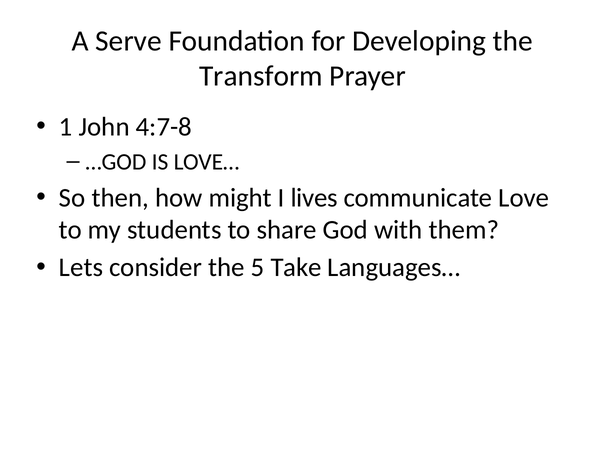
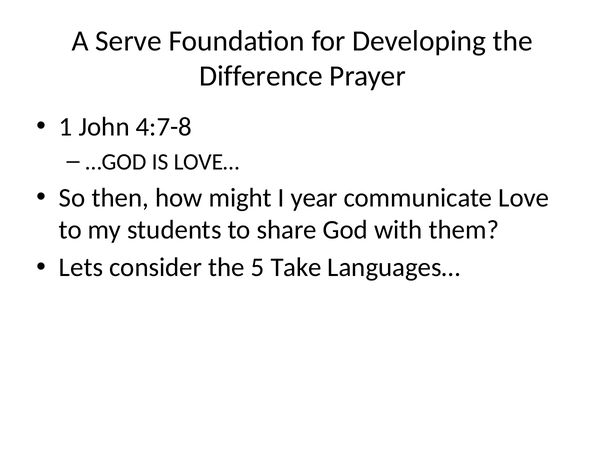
Transform: Transform -> Difference
lives: lives -> year
